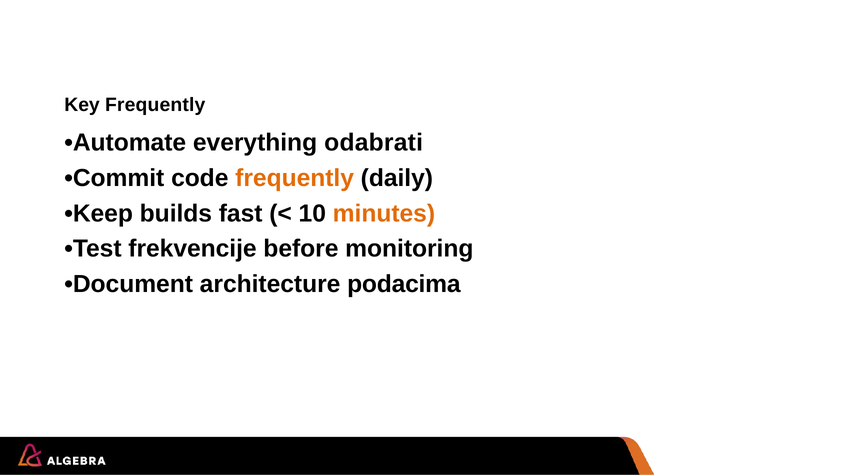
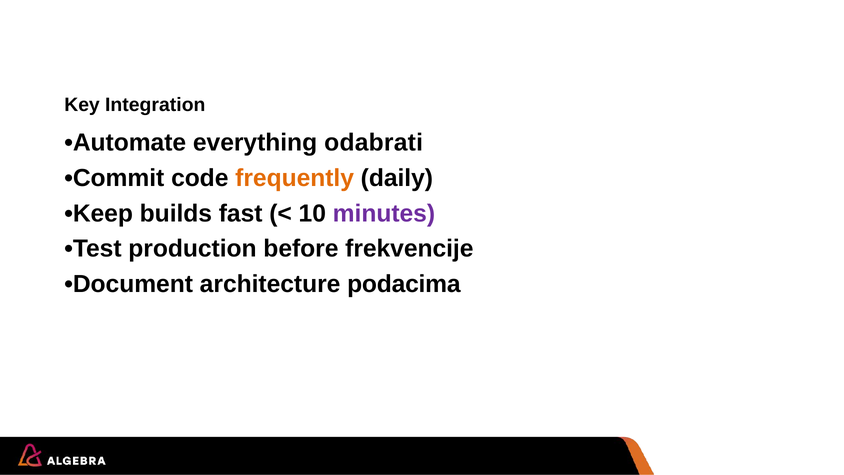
Key Frequently: Frequently -> Integration
minutes colour: orange -> purple
frekvencije: frekvencije -> production
monitoring: monitoring -> frekvencije
